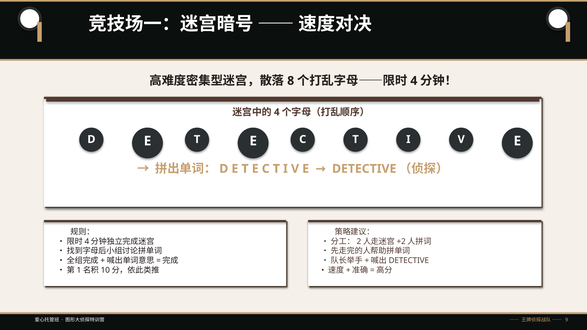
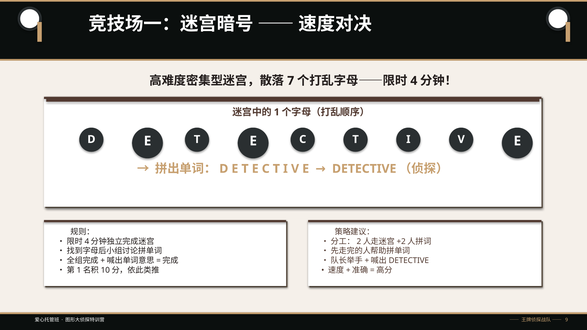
8: 8 -> 7
4 at (277, 112): 4 -> 1
